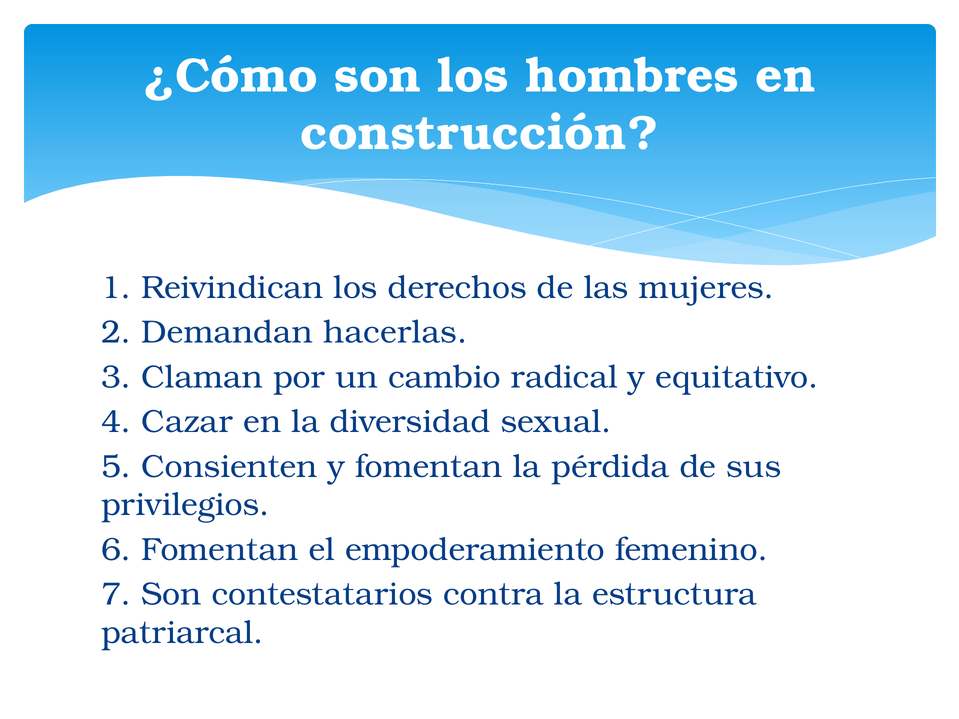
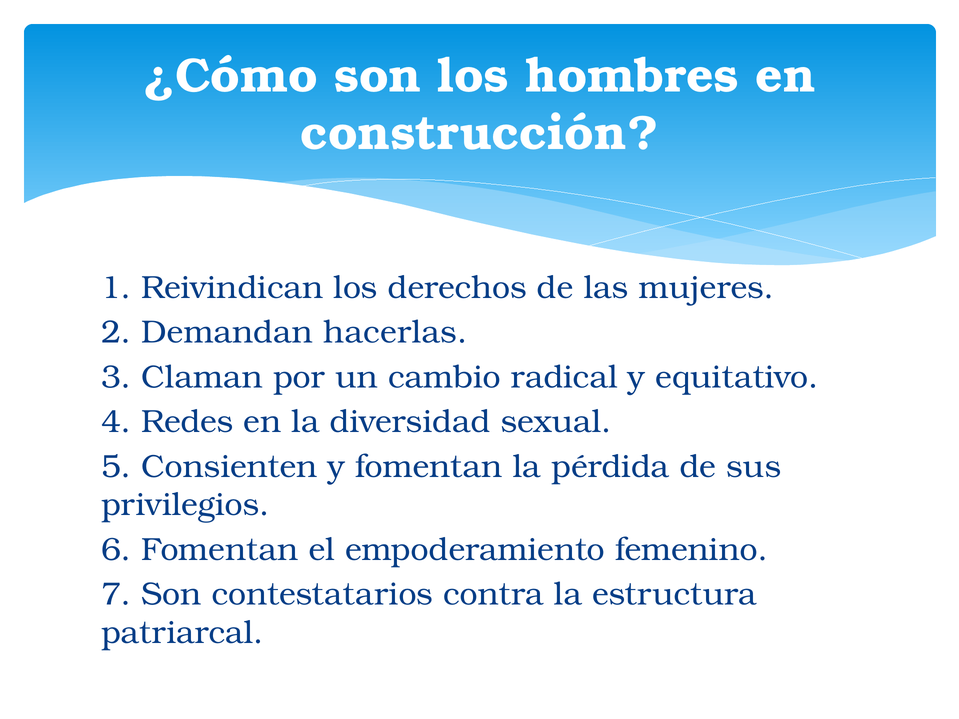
Cazar: Cazar -> Redes
